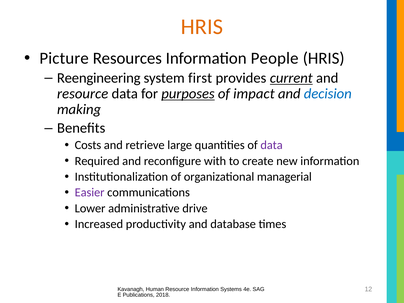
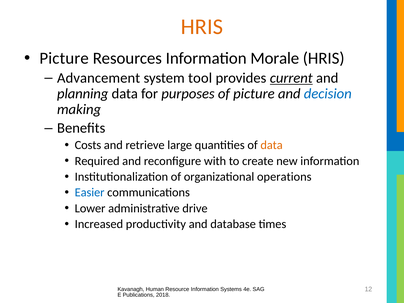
People: People -> Morale
Reengineering: Reengineering -> Advancement
first: first -> tool
resource at (83, 94): resource -> planning
purposes underline: present -> none
of impact: impact -> picture
data at (272, 145) colour: purple -> orange
managerial: managerial -> operations
Easier colour: purple -> blue
